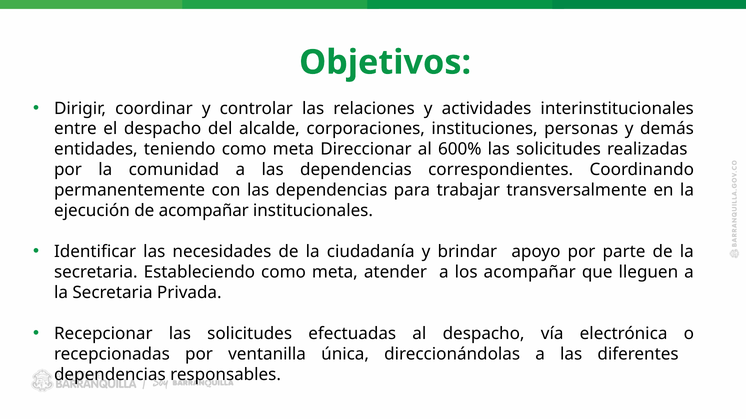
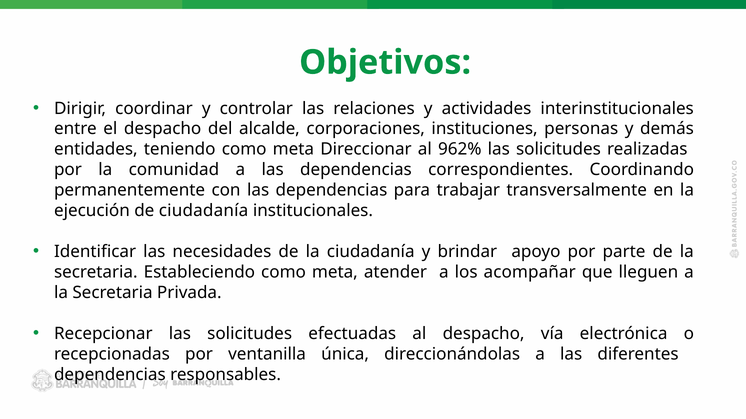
600%: 600% -> 962%
de acompañar: acompañar -> ciudadanía
